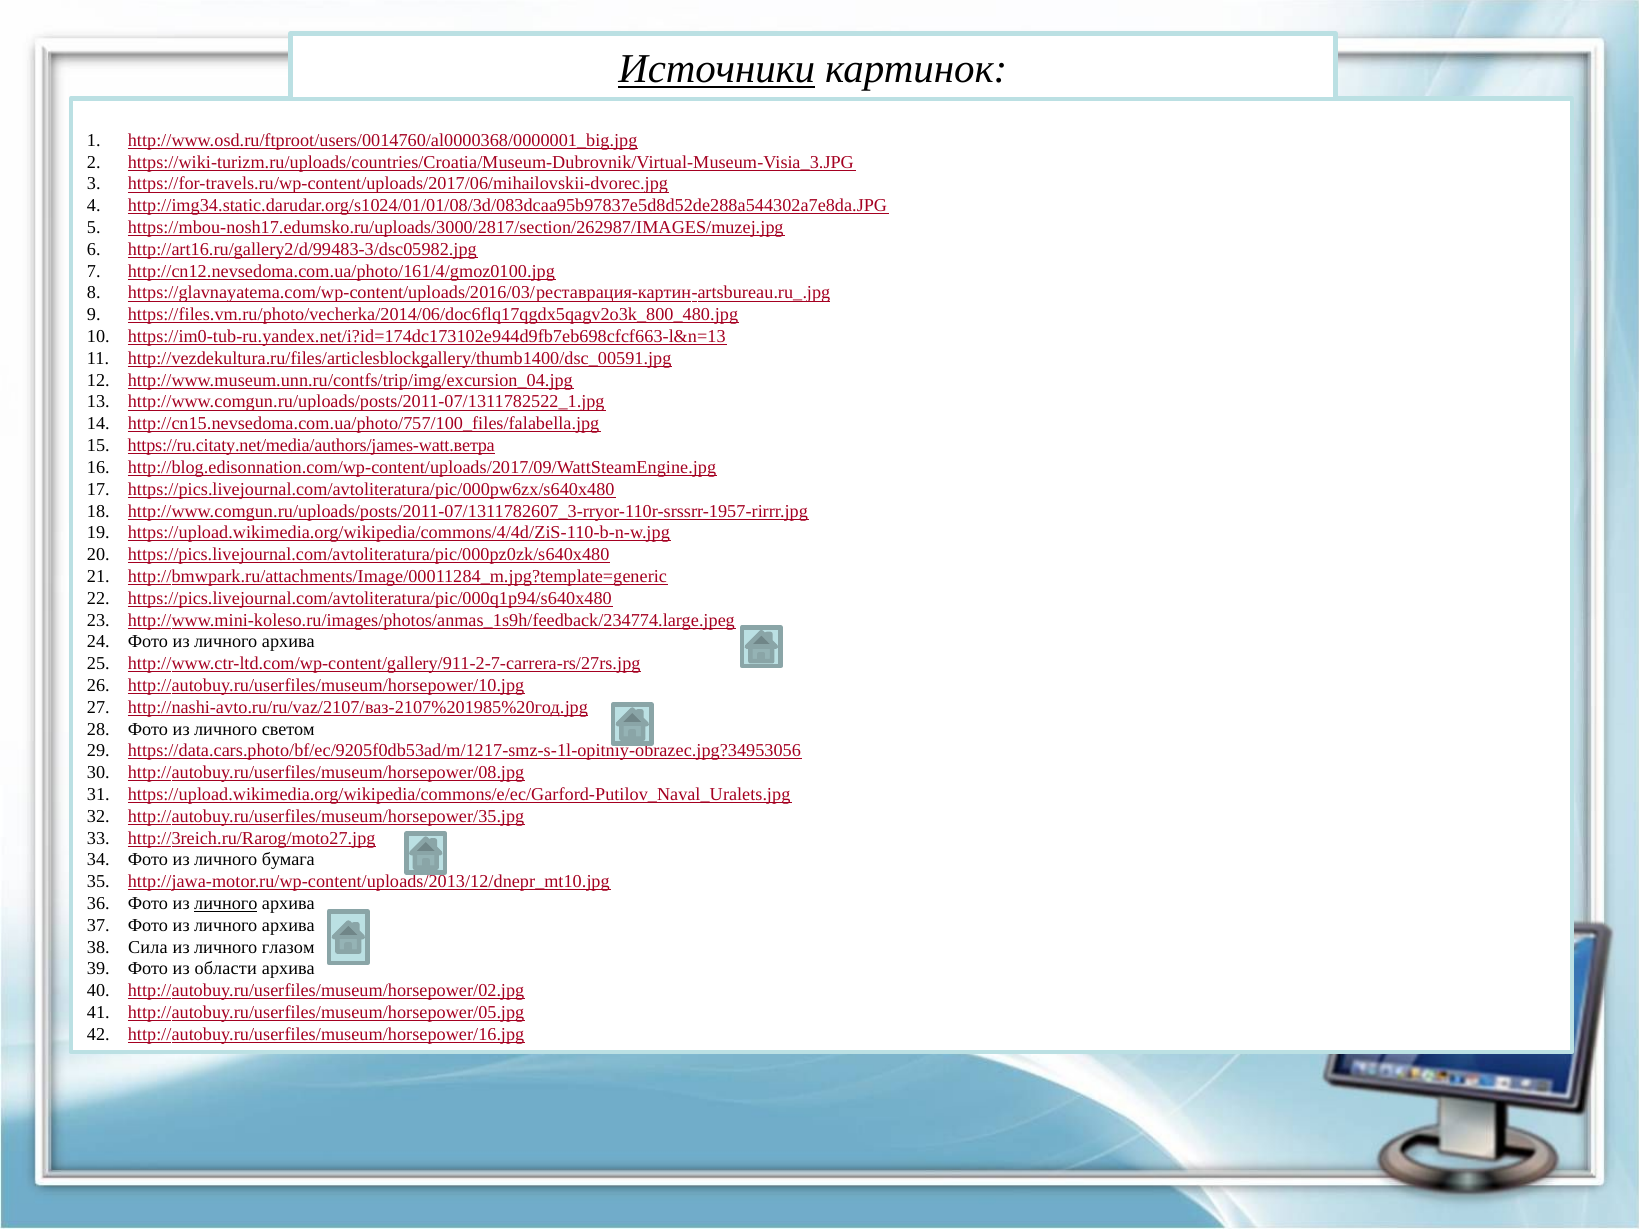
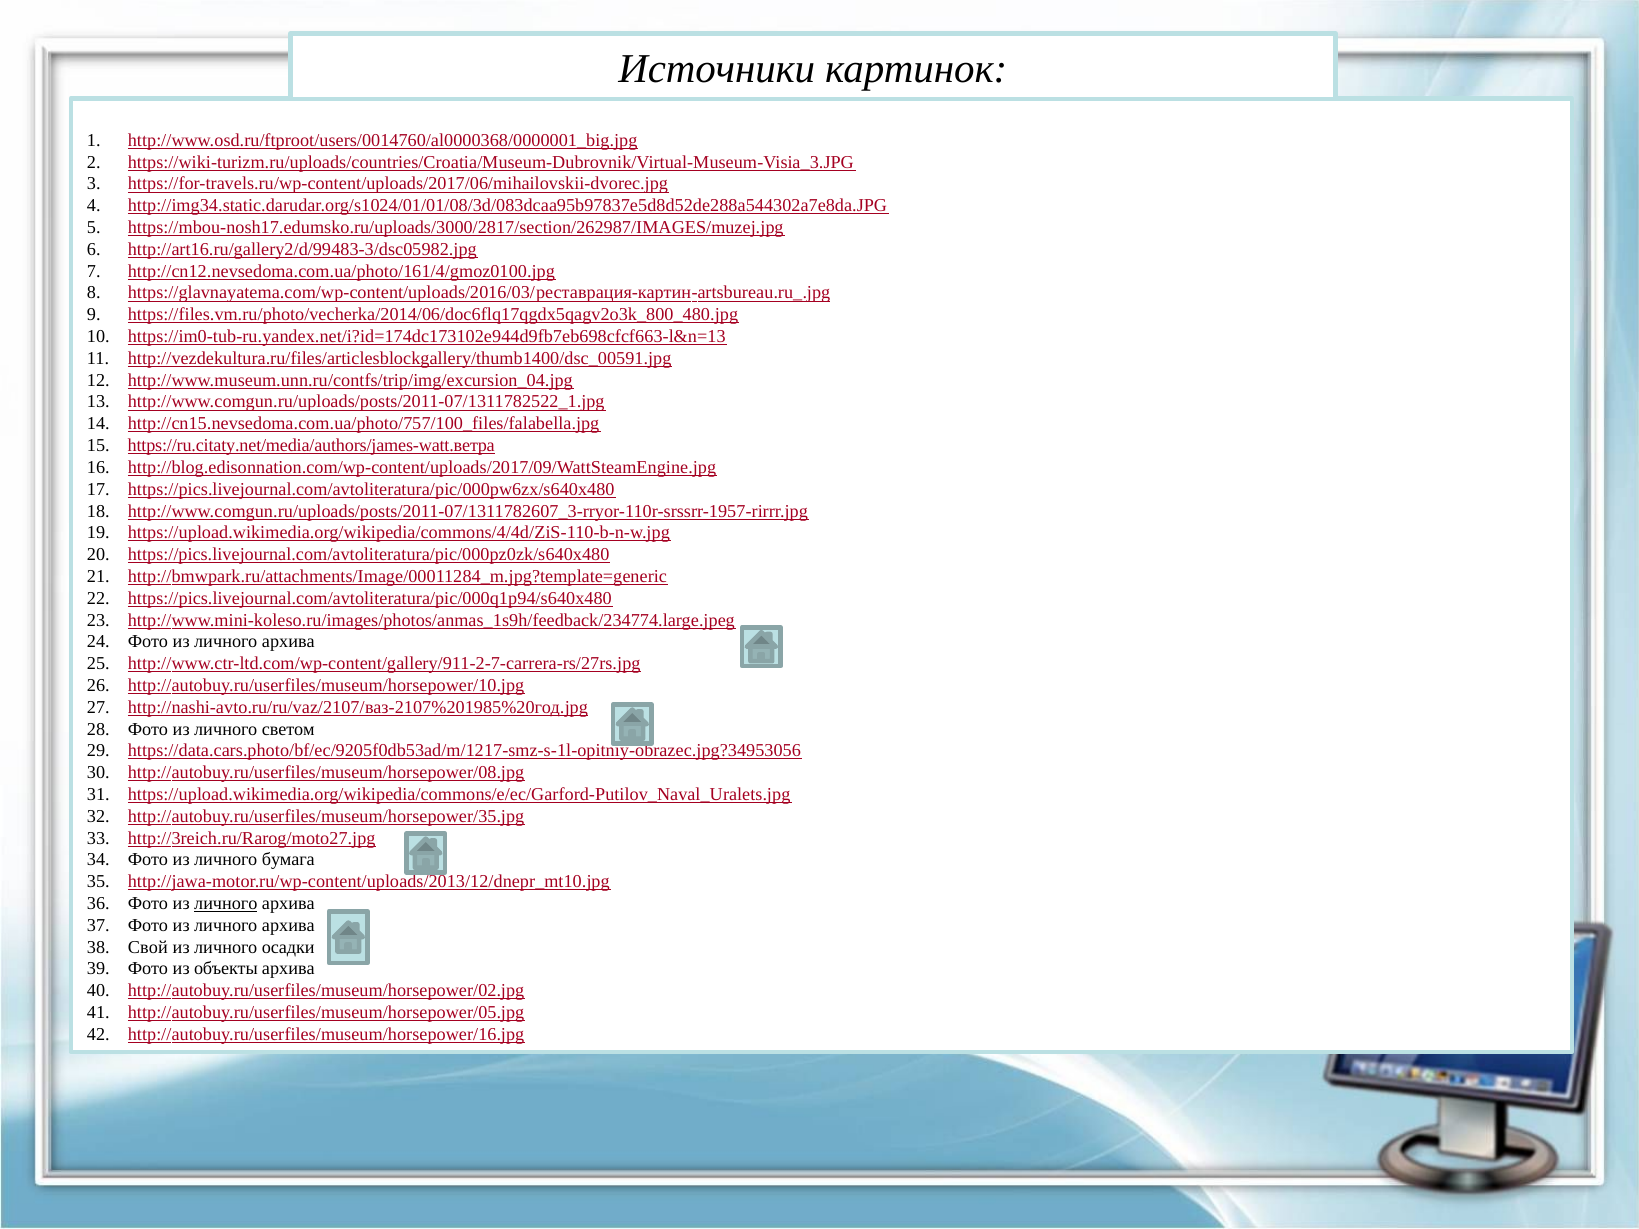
Источники underline: present -> none
Сила: Сила -> Свой
глазом: глазом -> осадки
области: области -> объекты
